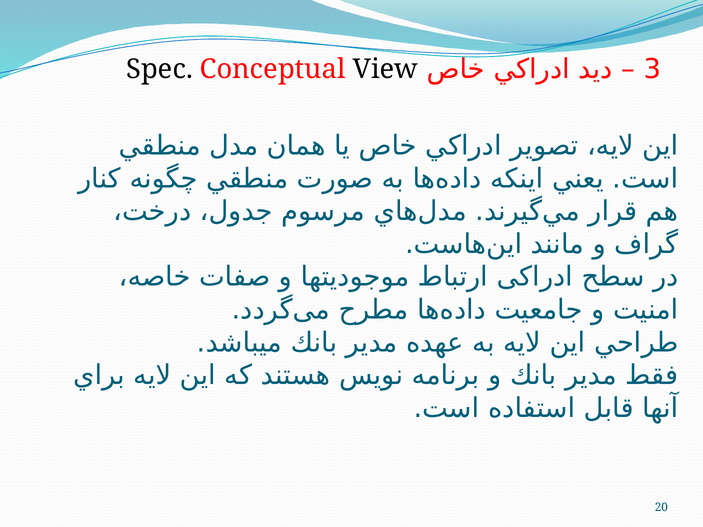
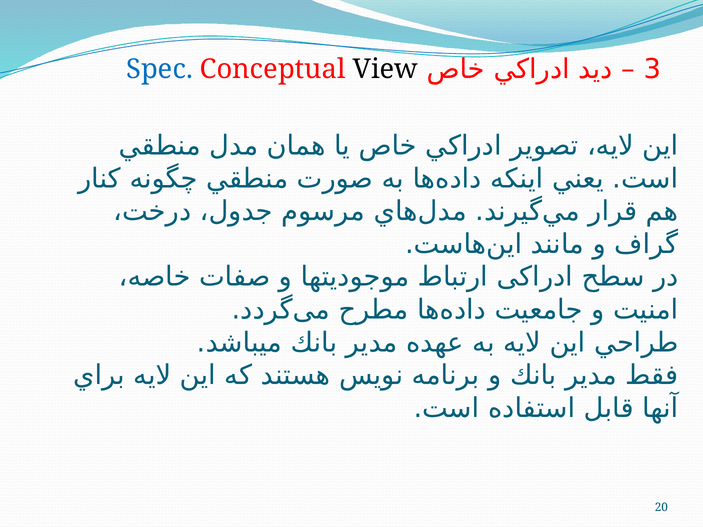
Spec colour: black -> blue
